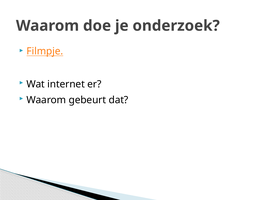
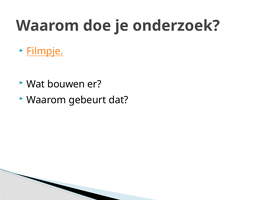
internet: internet -> bouwen
